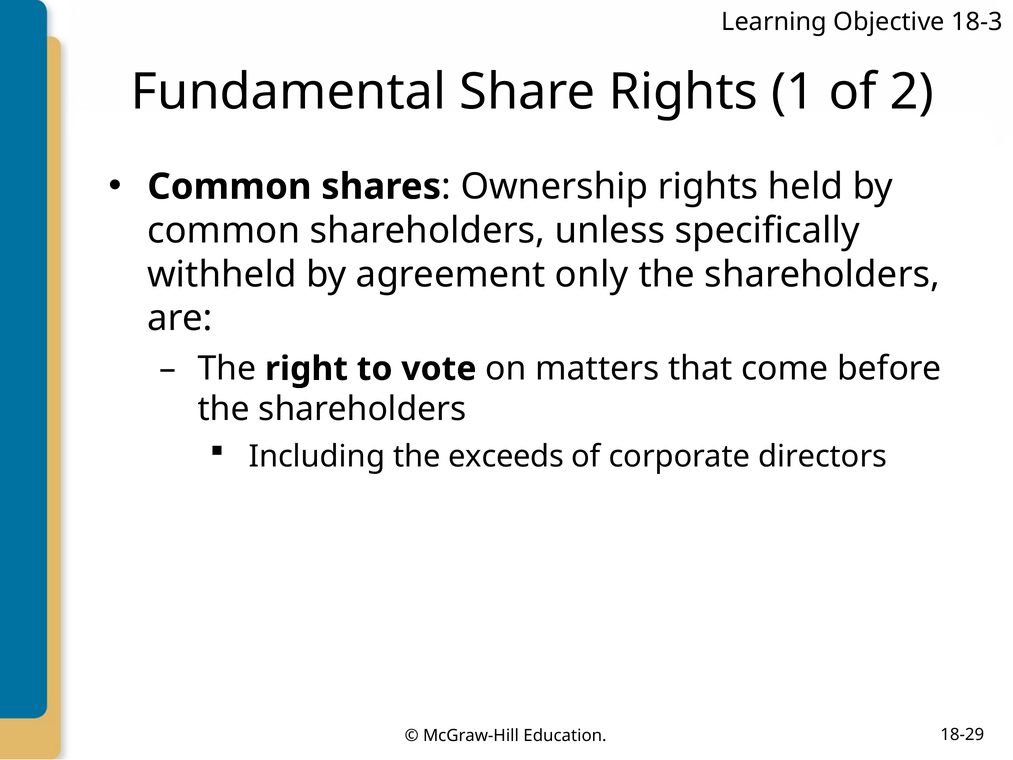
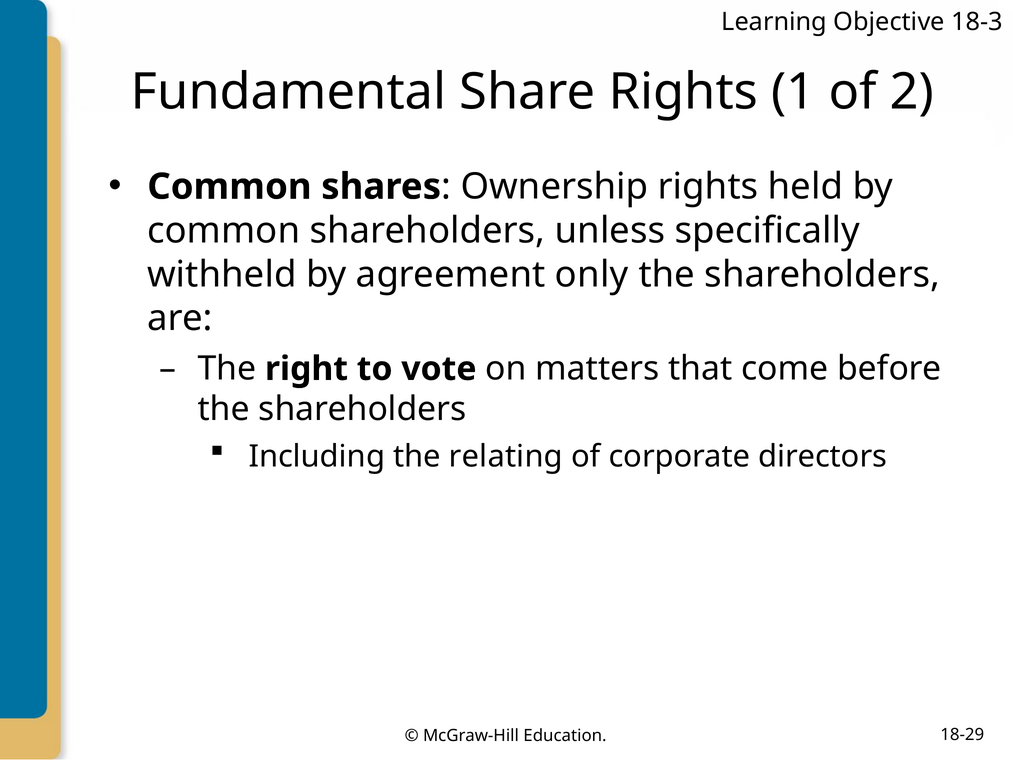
exceeds: exceeds -> relating
